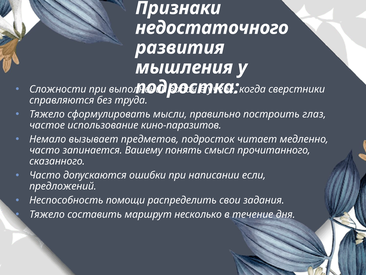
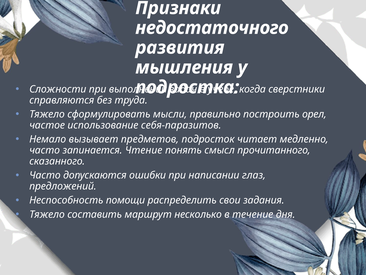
глаз: глаз -> орел
кино-паразитов: кино-паразитов -> себя-паразитов
Вашему: Вашему -> Чтение
если: если -> глаз
